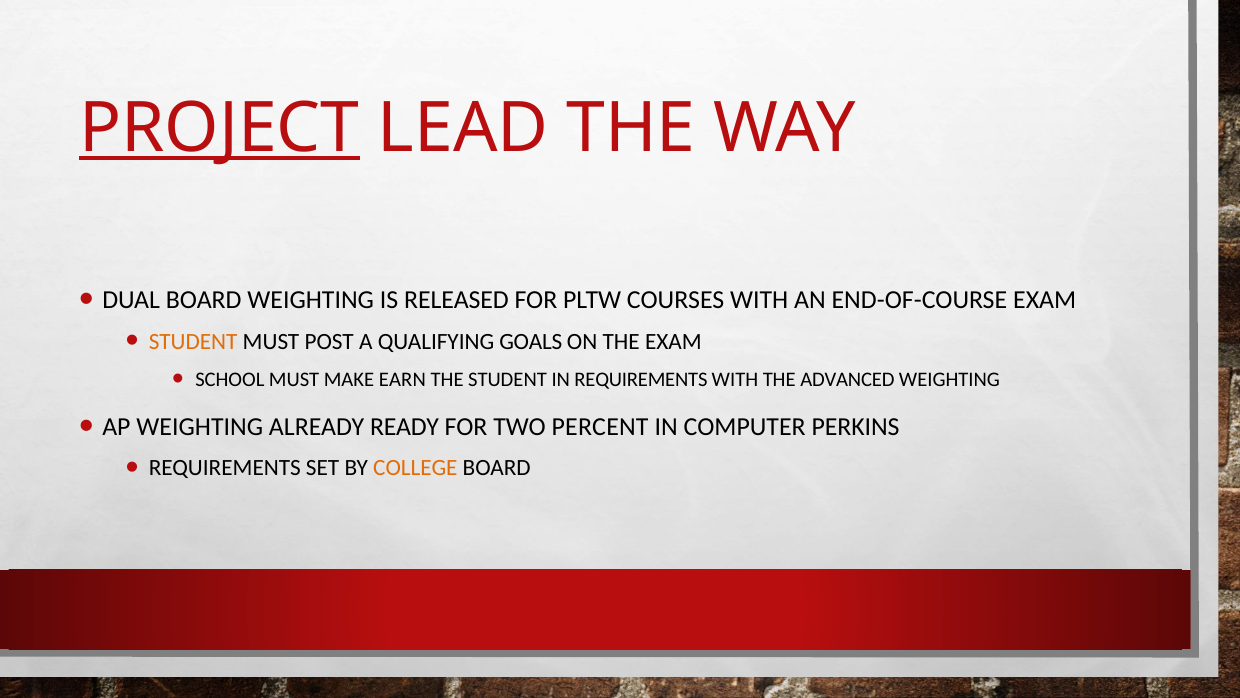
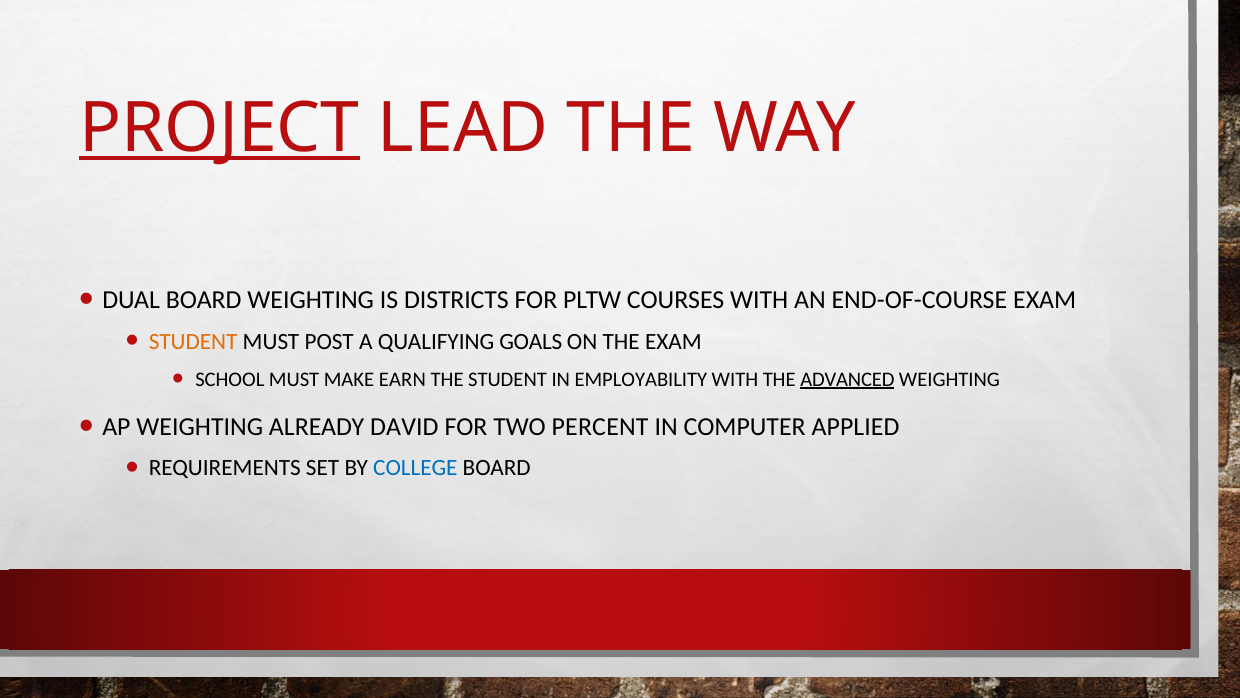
RELEASED: RELEASED -> DISTRICTS
IN REQUIREMENTS: REQUIREMENTS -> EMPLOYABILITY
ADVANCED underline: none -> present
READY: READY -> DAVID
PERKINS: PERKINS -> APPLIED
COLLEGE colour: orange -> blue
